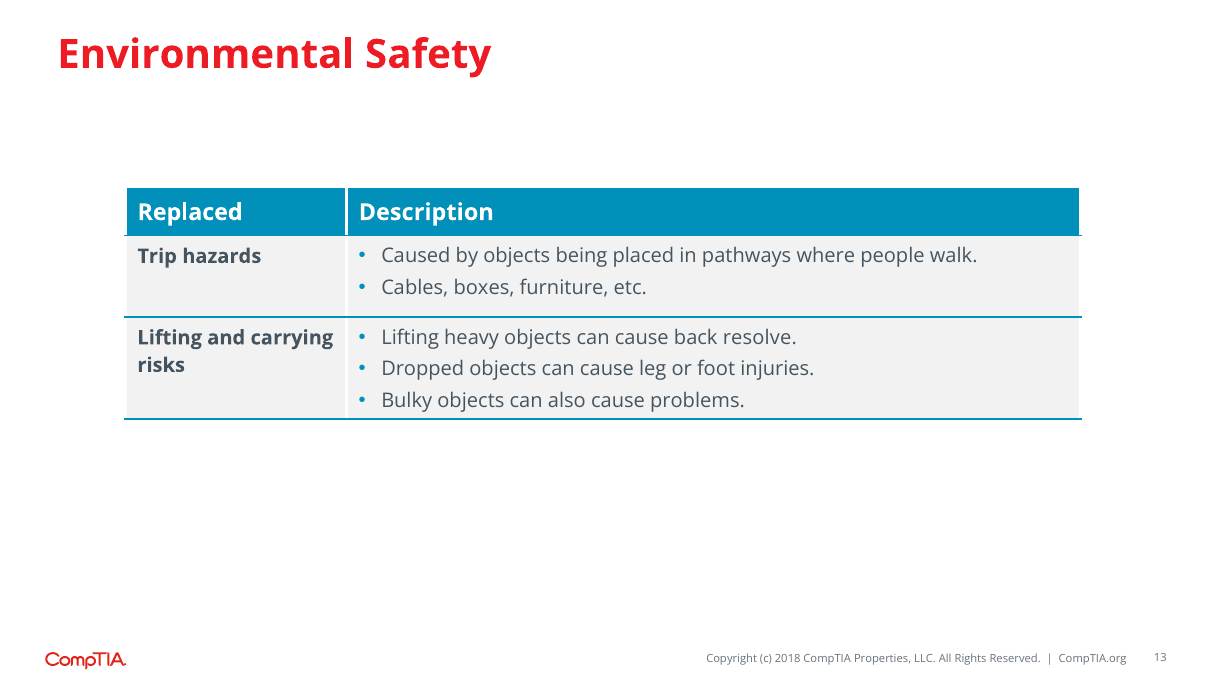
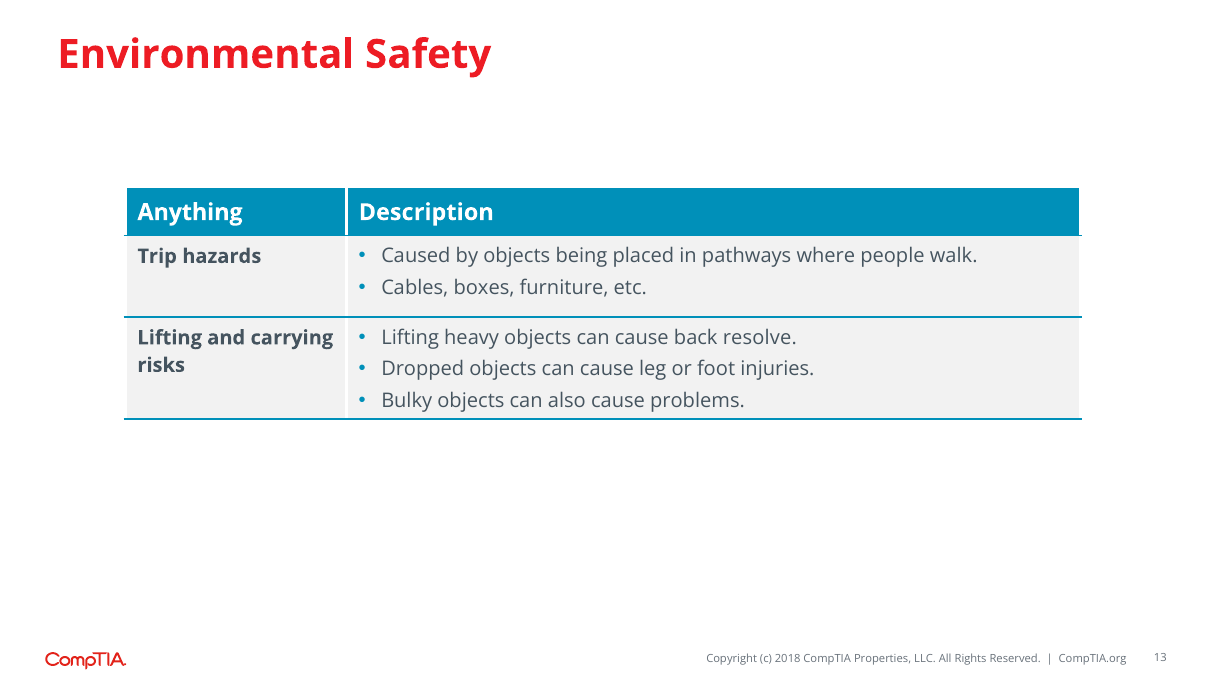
Replaced: Replaced -> Anything
